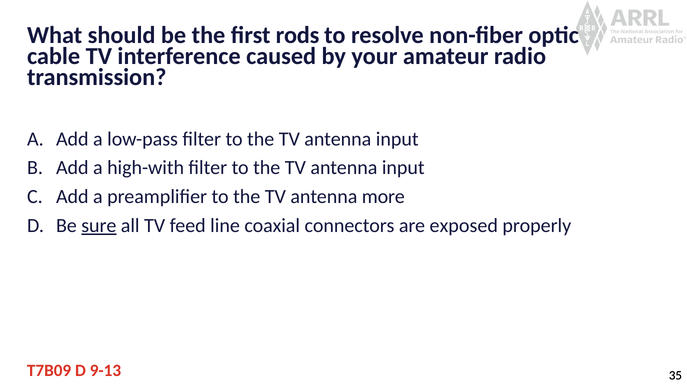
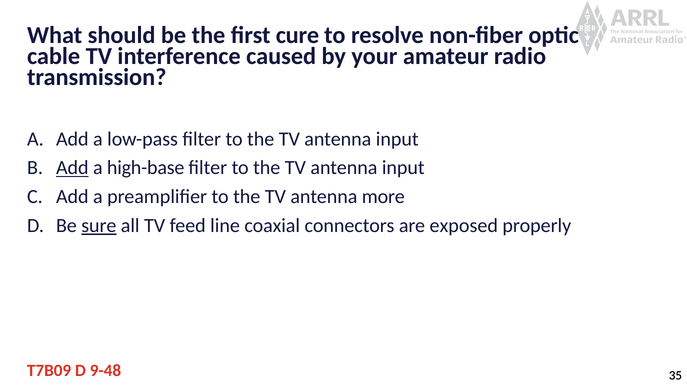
rods: rods -> cure
Add at (72, 168) underline: none -> present
high-with: high-with -> high-base
9-13: 9-13 -> 9-48
